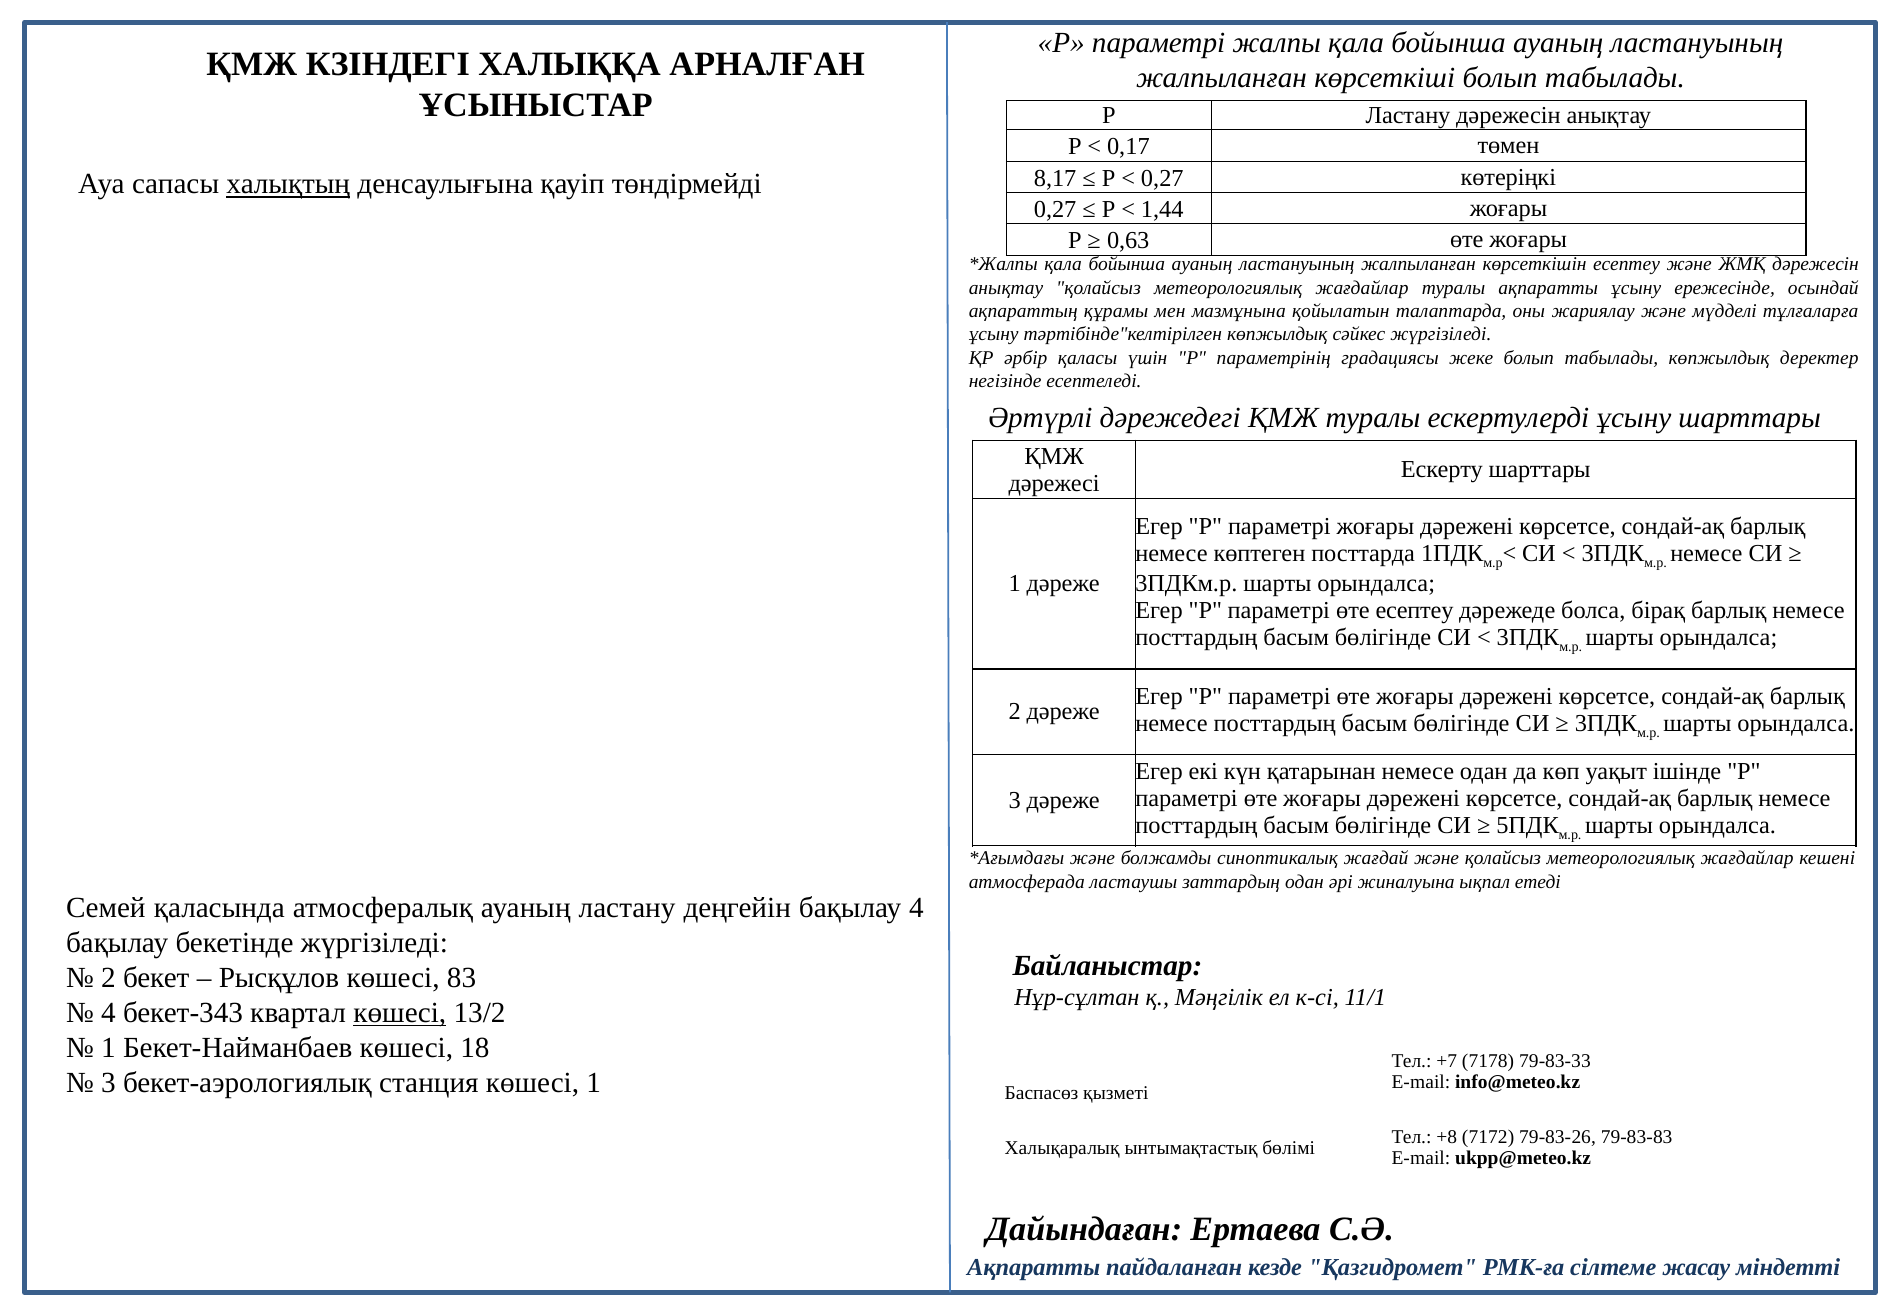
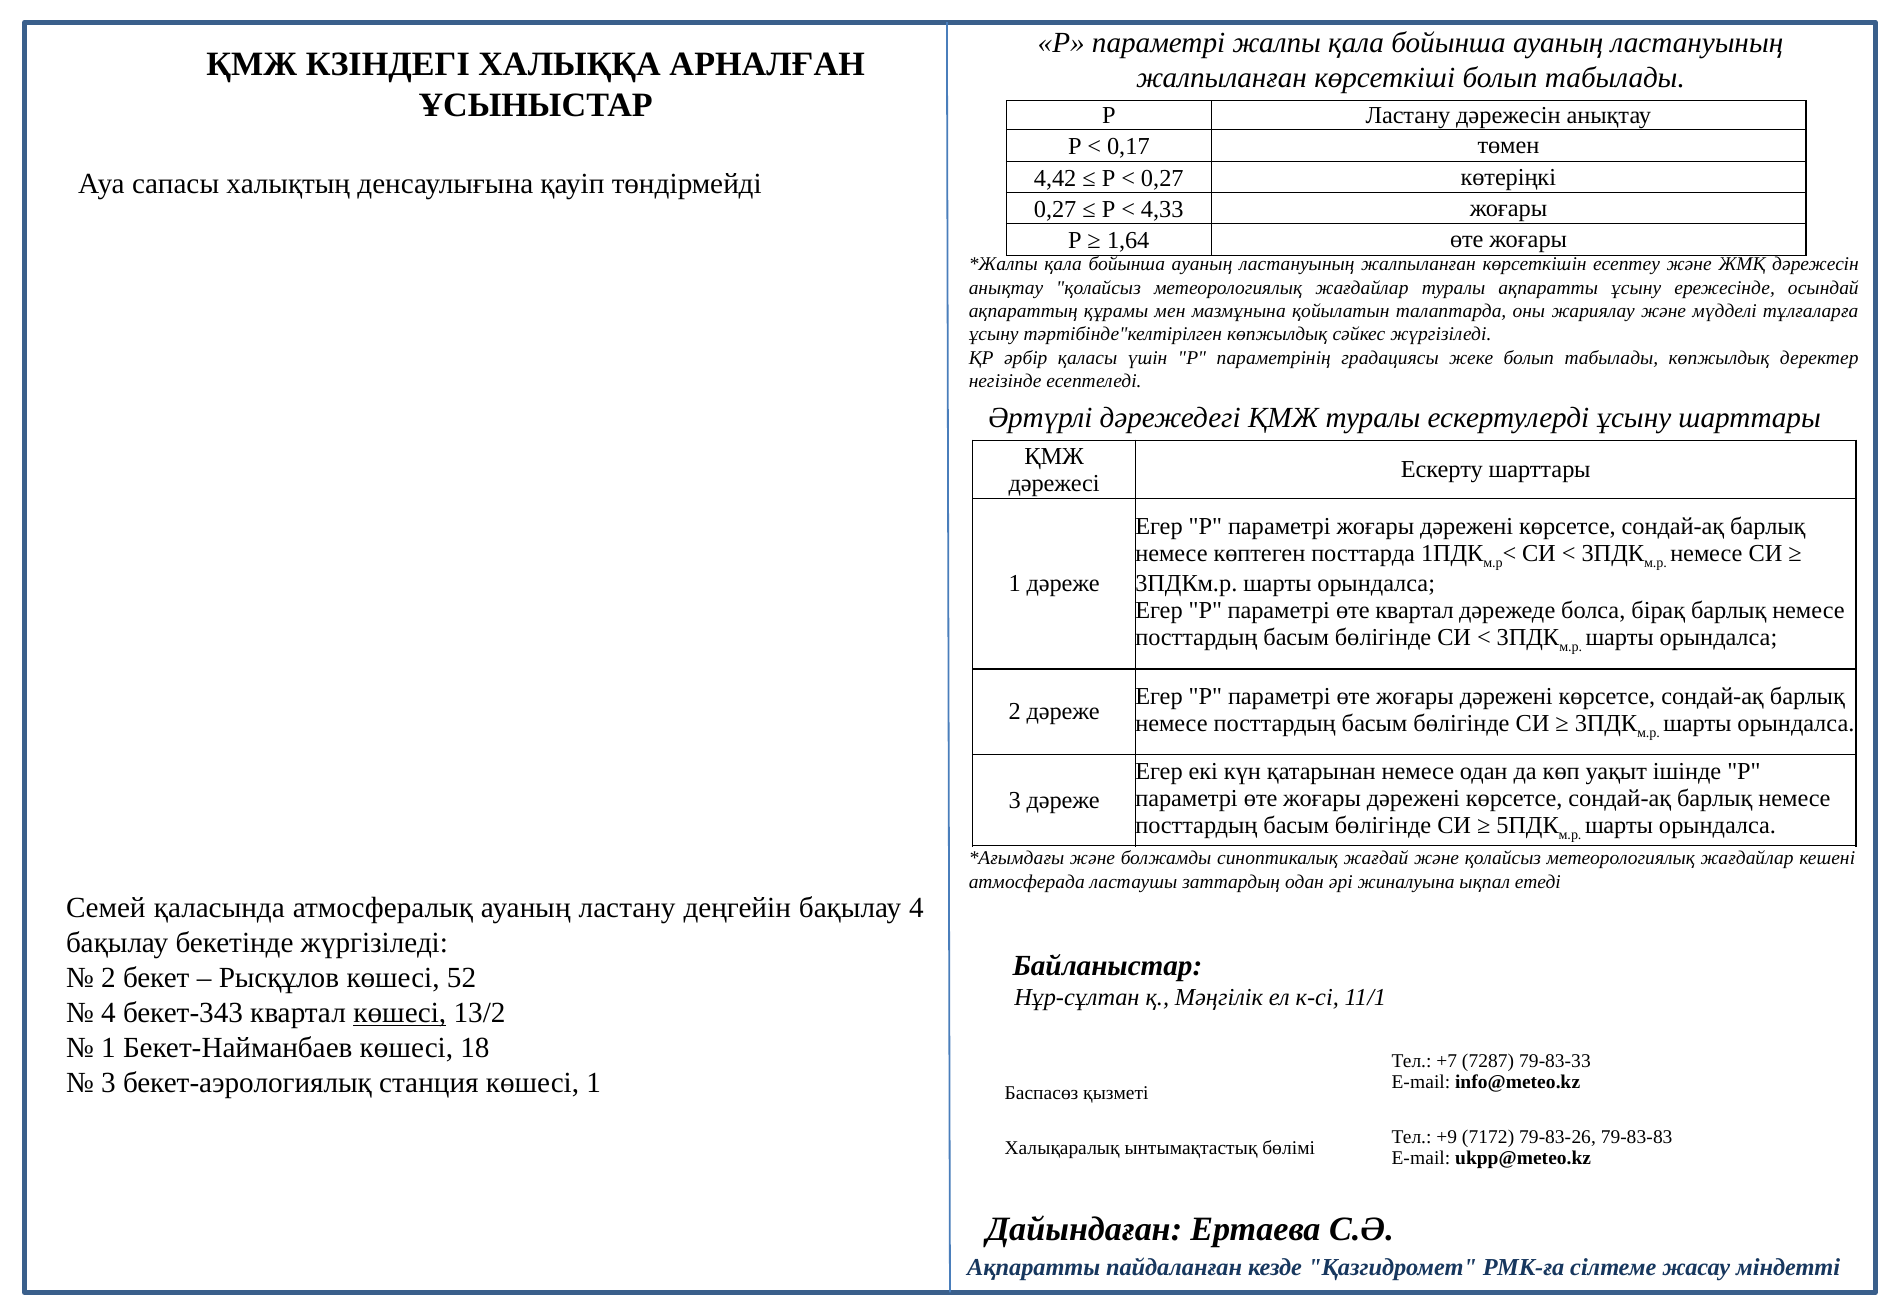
8,17: 8,17 -> 4,42
халықтың underline: present -> none
1,44: 1,44 -> 4,33
0,63: 0,63 -> 1,64
өте есептеу: есептеу -> квартал
83: 83 -> 52
7178: 7178 -> 7287
+8: +8 -> +9
